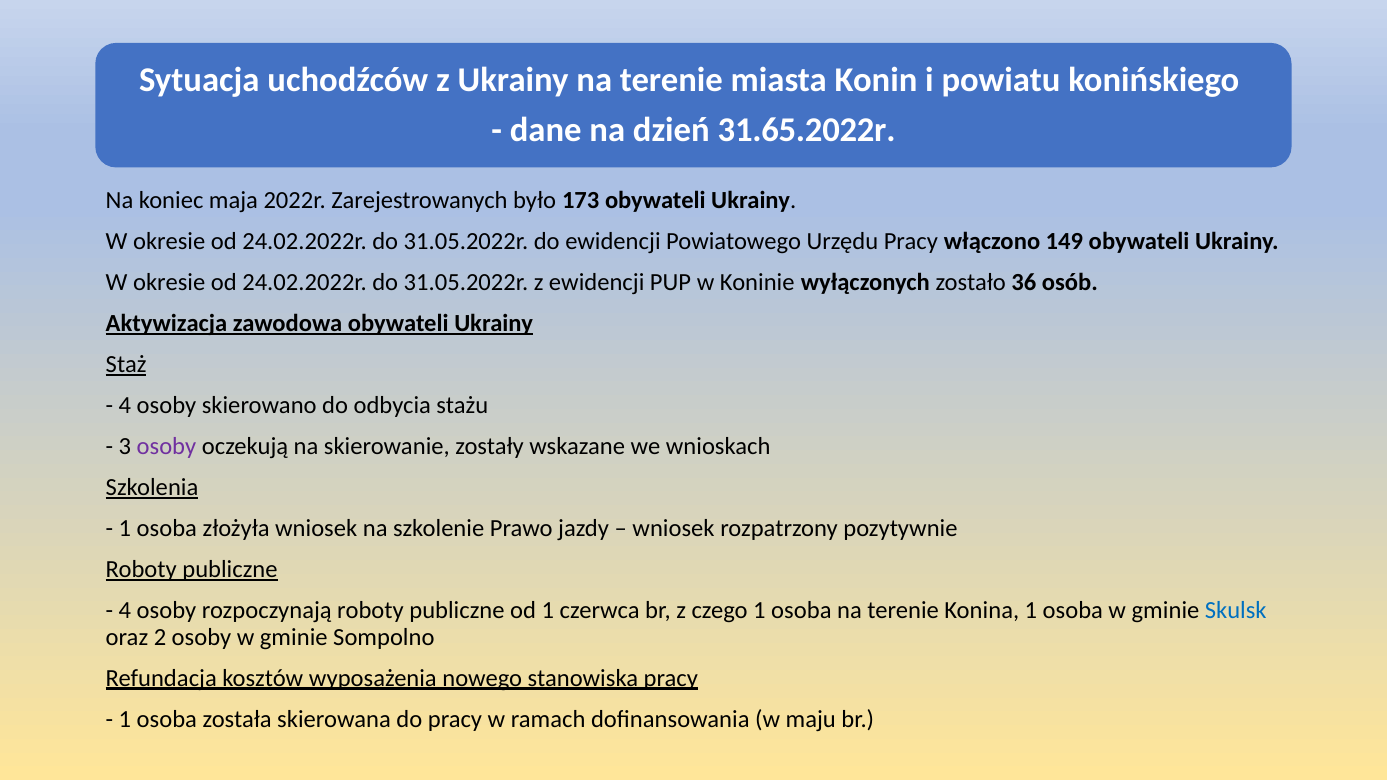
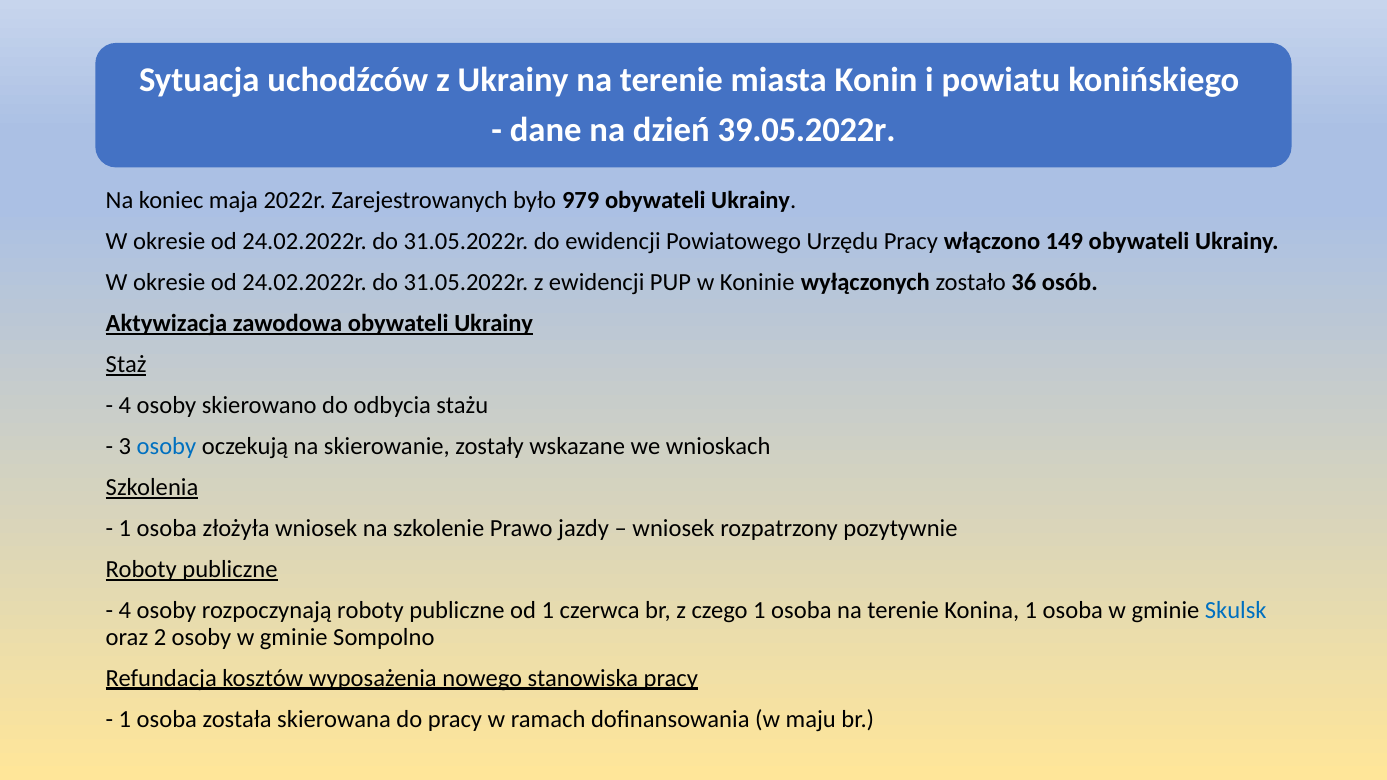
31.65.2022r: 31.65.2022r -> 39.05.2022r
173: 173 -> 979
osoby at (166, 447) colour: purple -> blue
